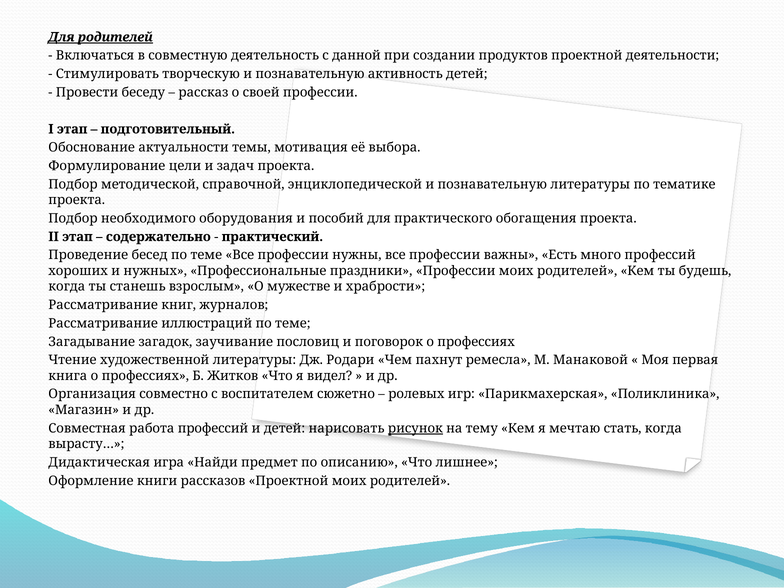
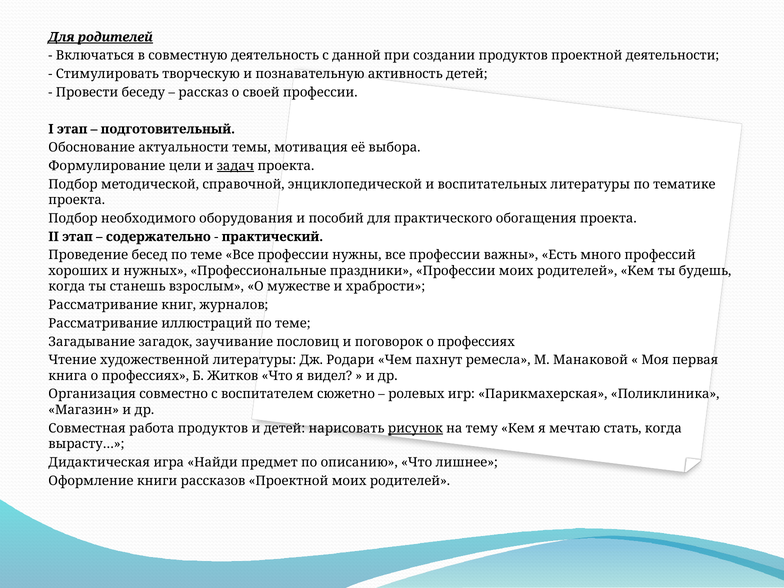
задач underline: none -> present
энциклопедической и познавательную: познавательную -> воспитательных
работа профессий: профессий -> продуктов
